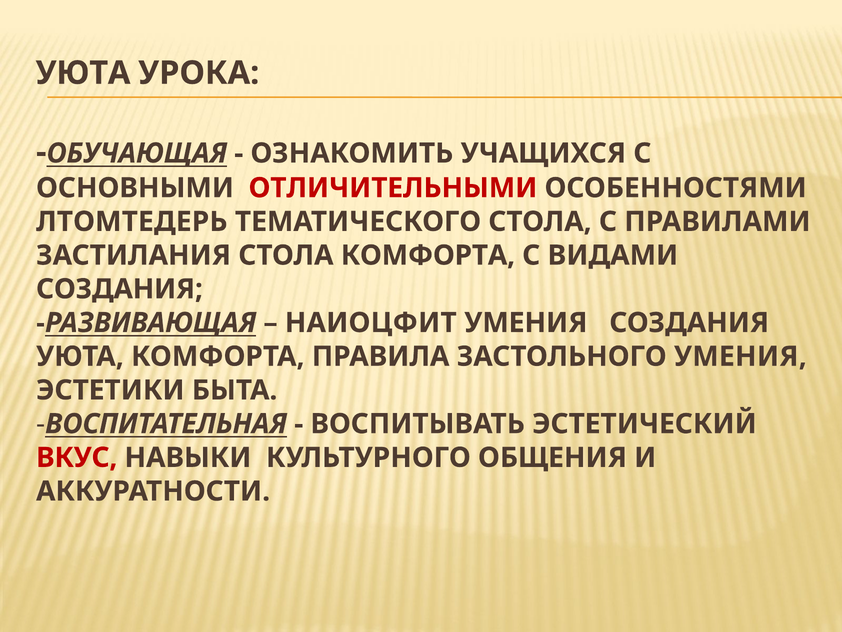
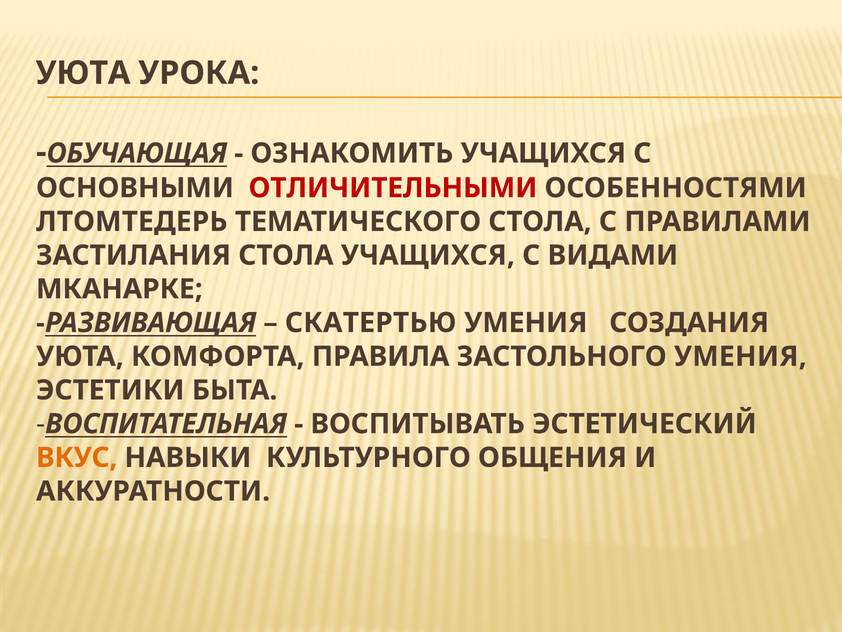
СТОЛА КОМФОРТА: КОМФОРТА -> УЧАЩИХСЯ
СОЗДАНИЯ at (119, 289): СОЗДАНИЯ -> МКАНАРКЕ
НАИОЦФИТ: НАИОЦФИТ -> СКАТЕРТЬЮ
ВКУС colour: red -> orange
